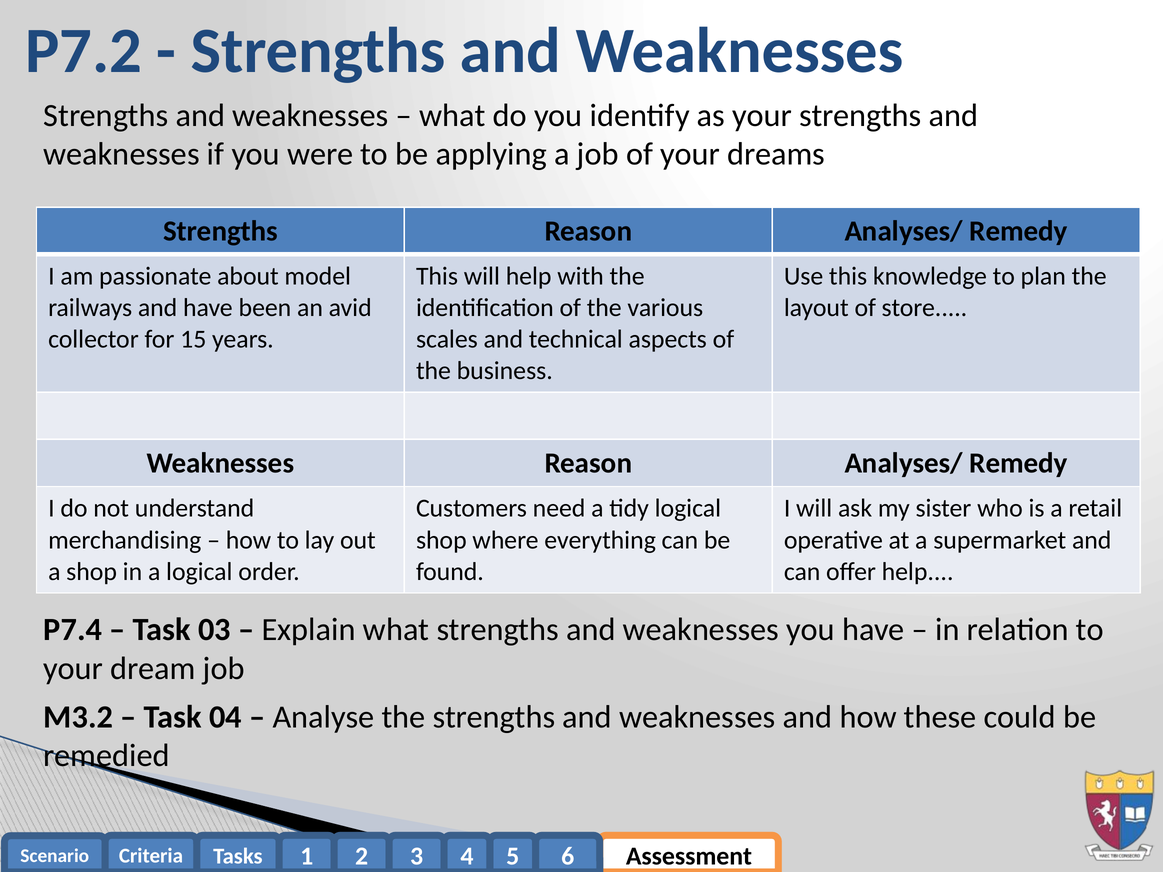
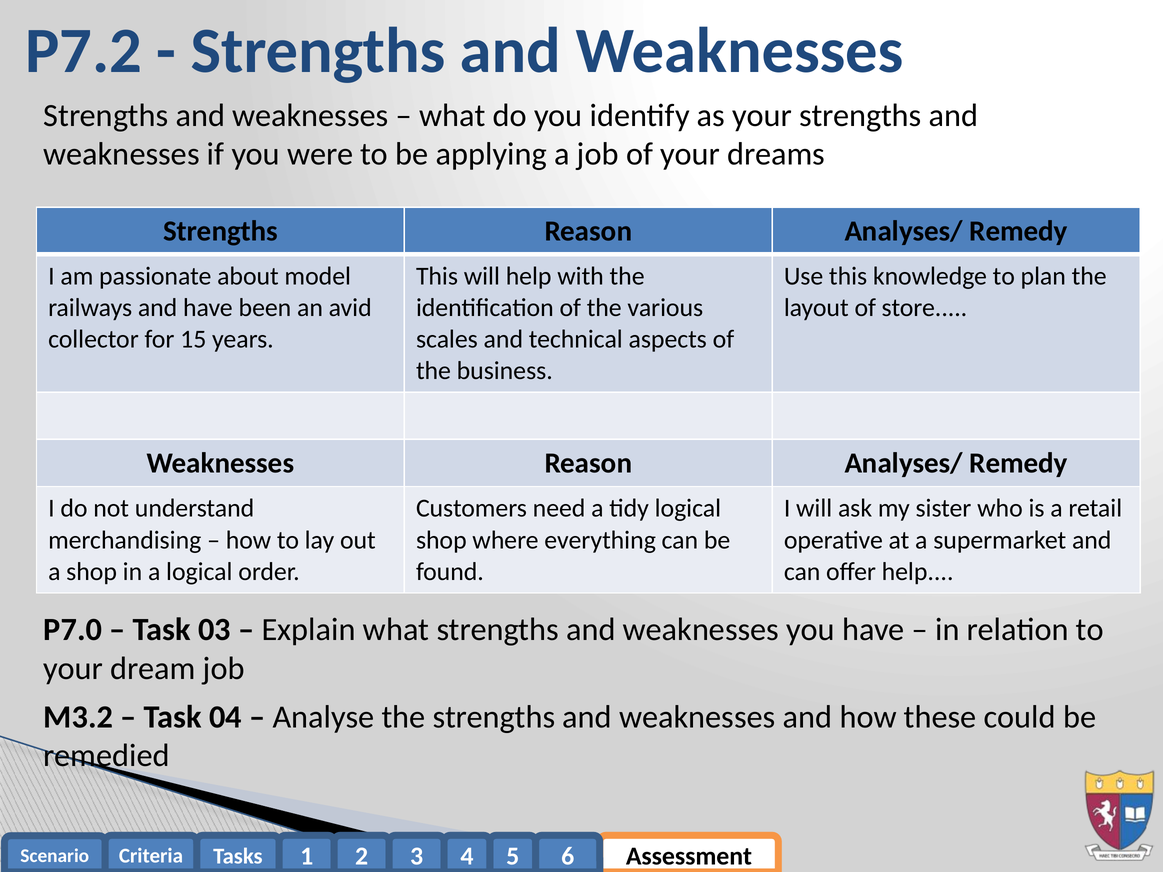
P7.4: P7.4 -> P7.0
